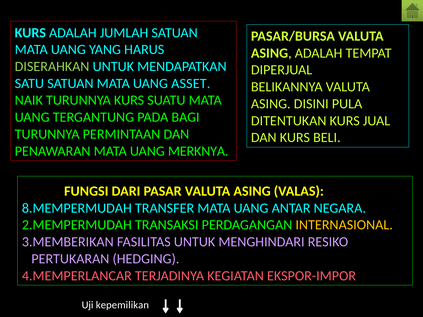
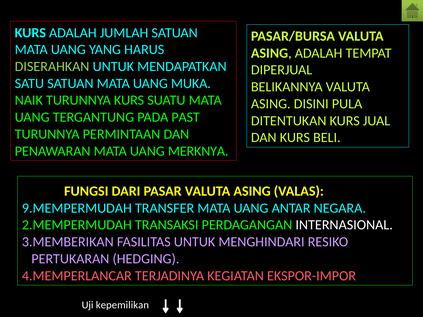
ASSET: ASSET -> MUKA
BAGI: BAGI -> PAST
8.MEMPERMUDAH: 8.MEMPERMUDAH -> 9.MEMPERMUDAH
INTERNASIONAL colour: yellow -> white
